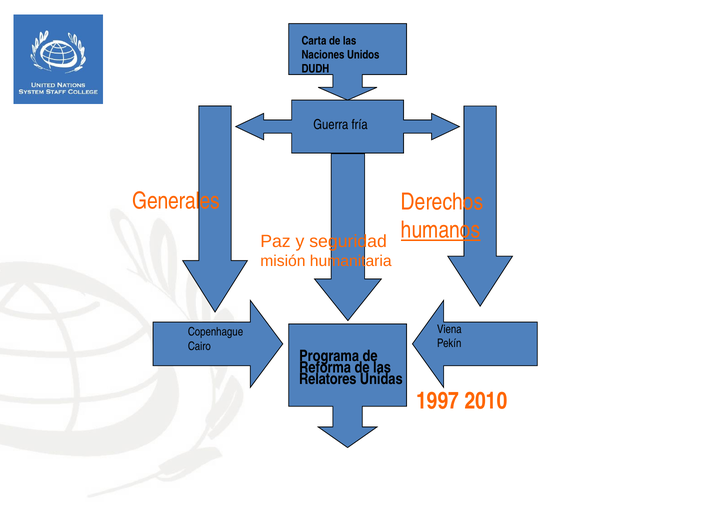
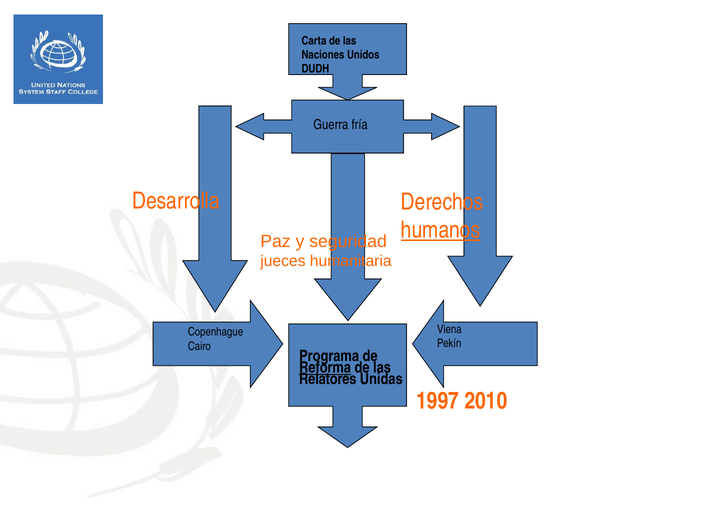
Generales: Generales -> Desarrolla
misión: misión -> jueces
Reforma underline: none -> present
